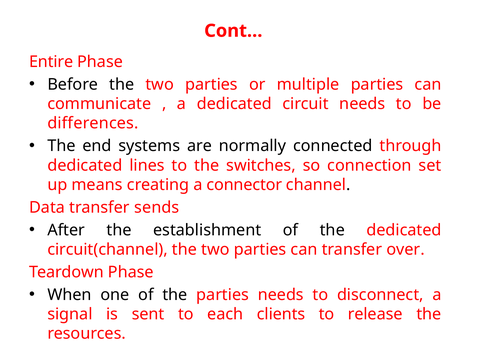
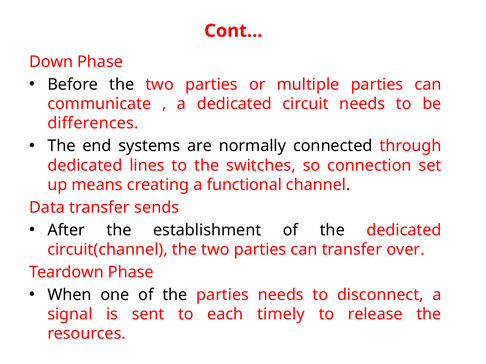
Entire: Entire -> Down
connector: connector -> functional
clients: clients -> timely
